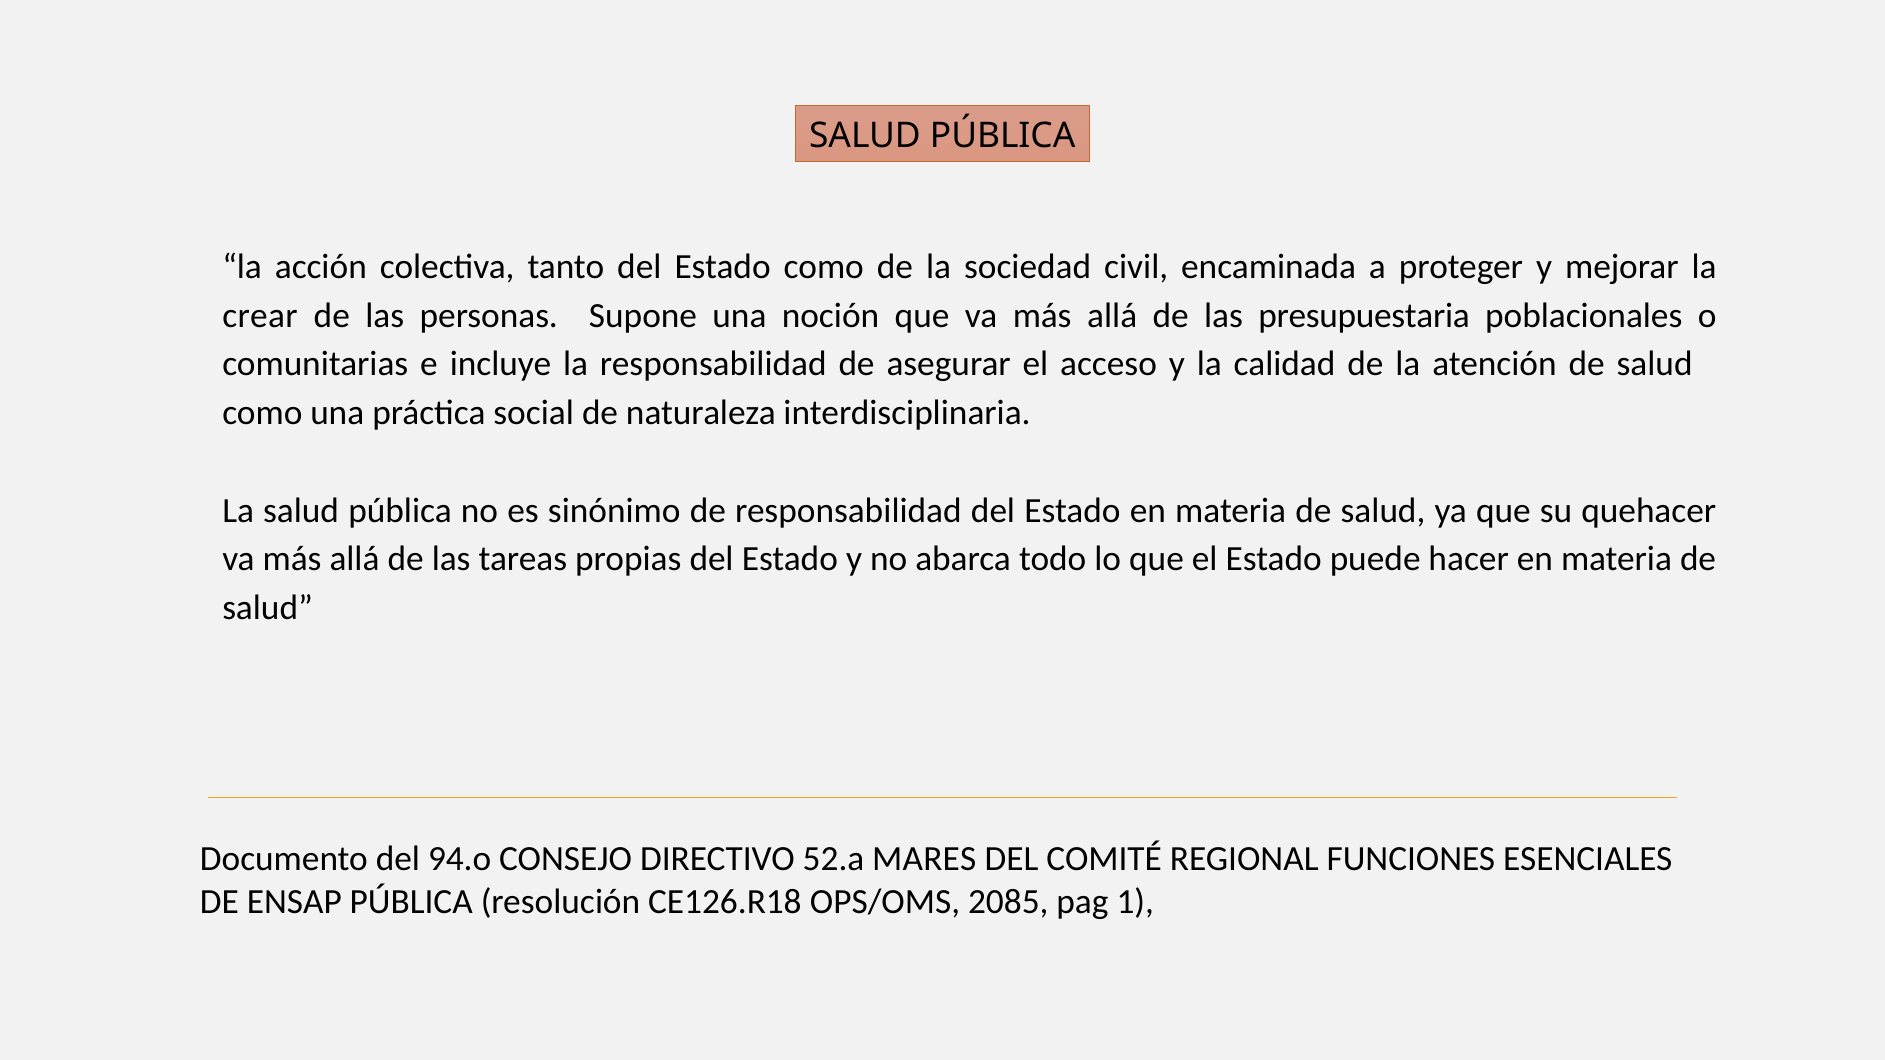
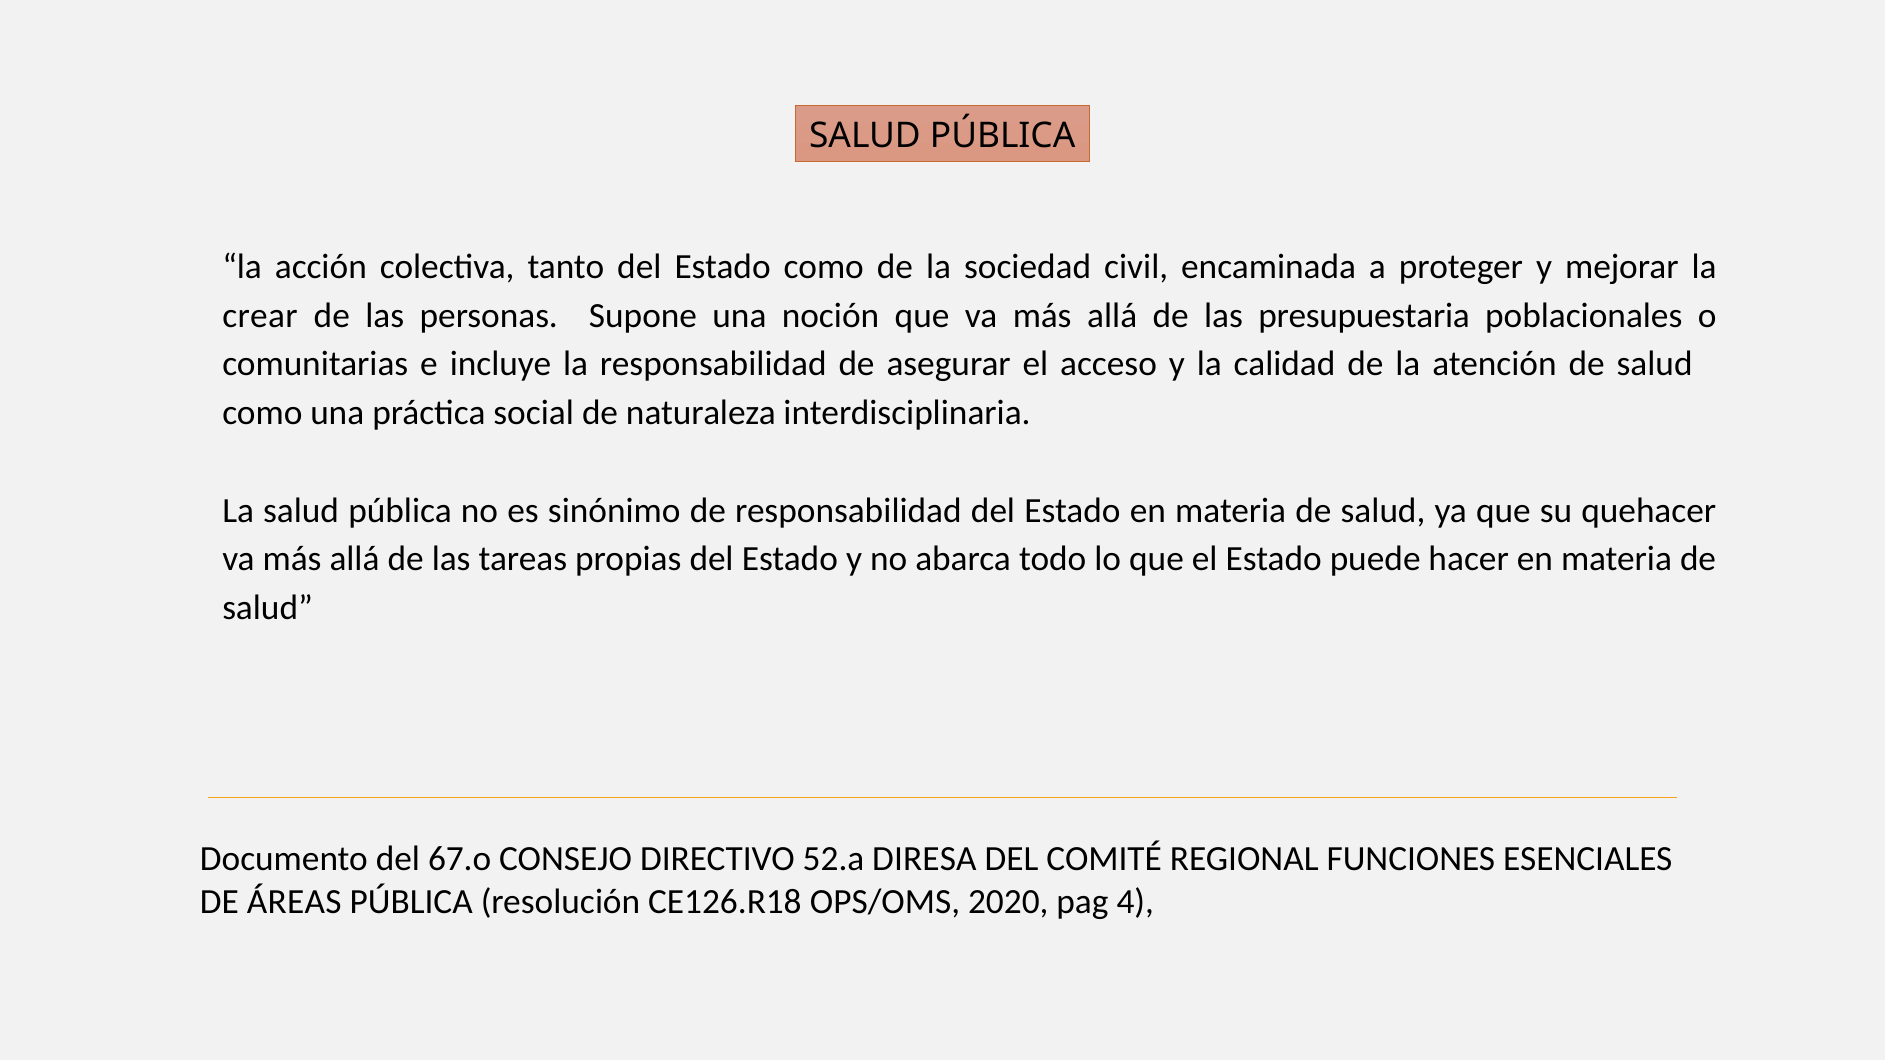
94.o: 94.o -> 67.o
MARES: MARES -> DIRESA
ENSAP: ENSAP -> ÁREAS
2085: 2085 -> 2020
1: 1 -> 4
